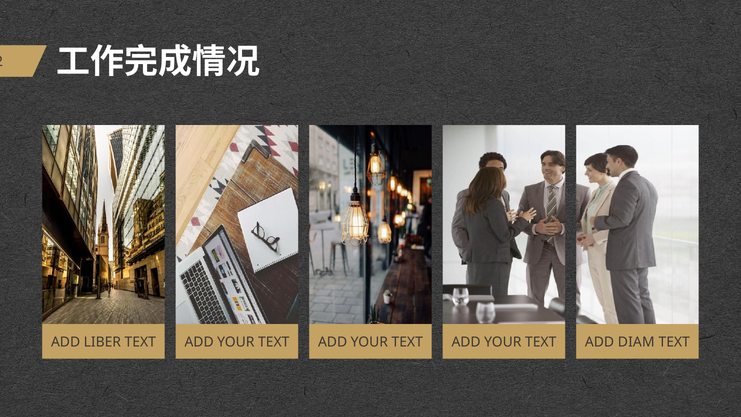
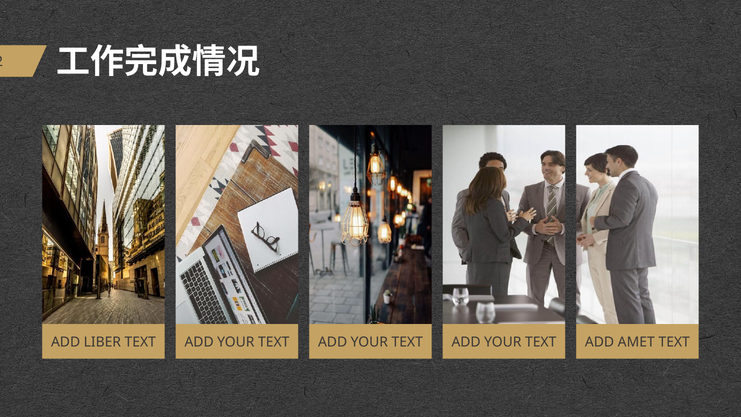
DIAM: DIAM -> AMET
